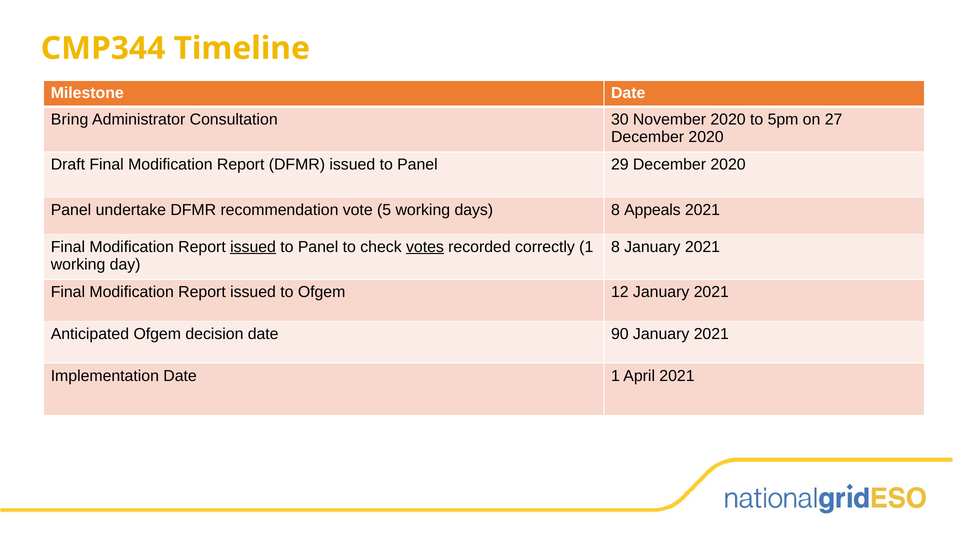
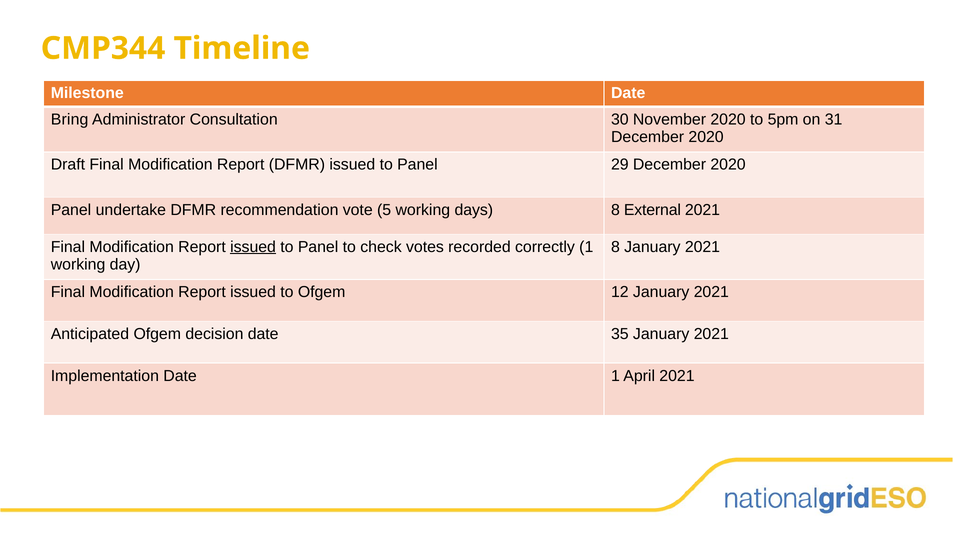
27: 27 -> 31
Appeals: Appeals -> External
votes underline: present -> none
90: 90 -> 35
